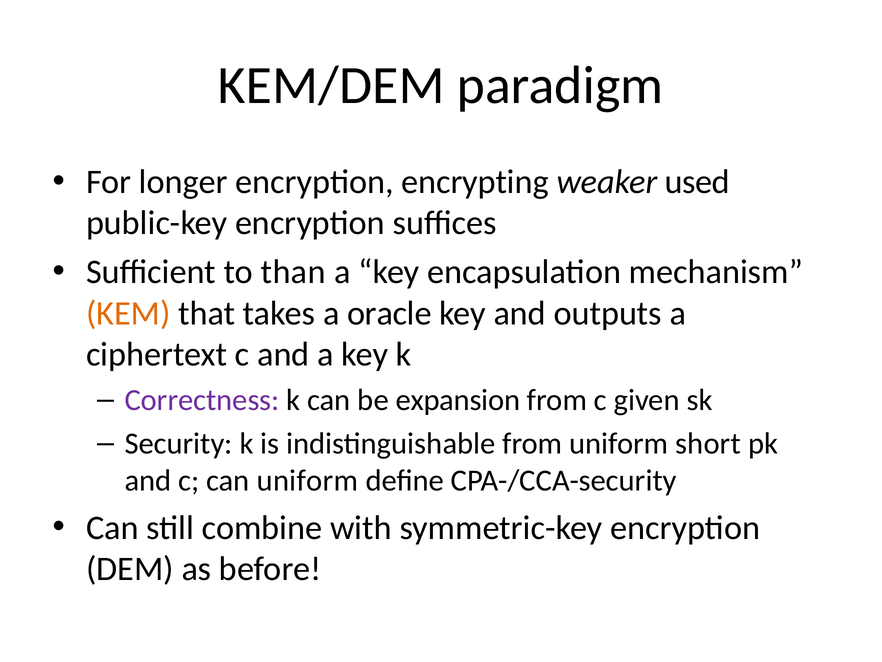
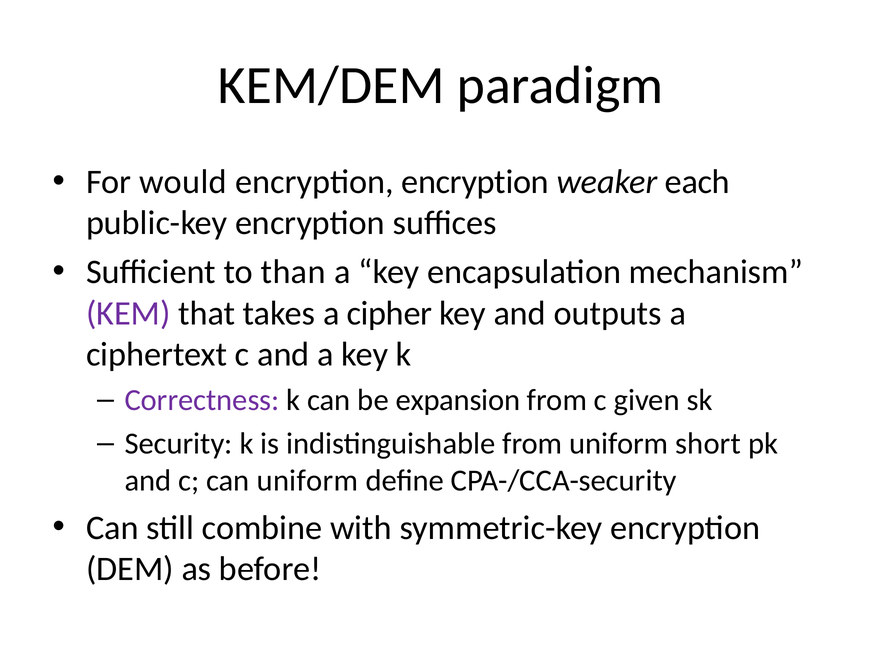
longer: longer -> would
encryption encrypting: encrypting -> encryption
used: used -> each
KEM colour: orange -> purple
oracle: oracle -> cipher
